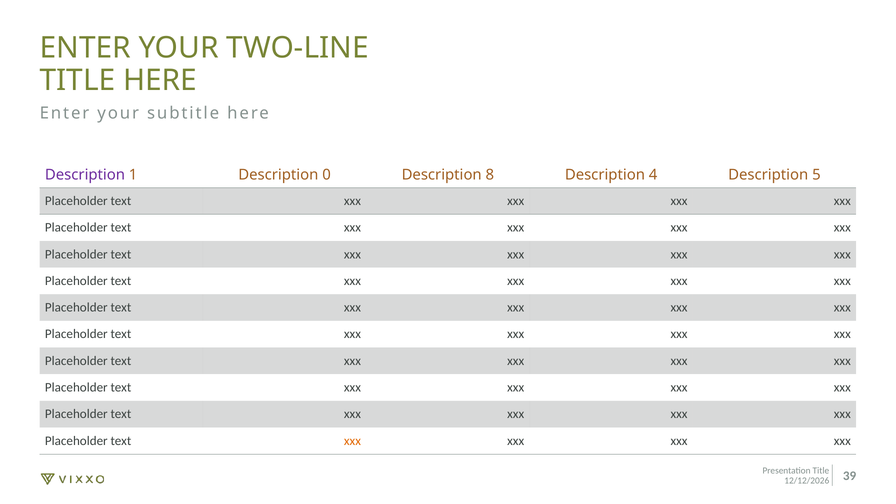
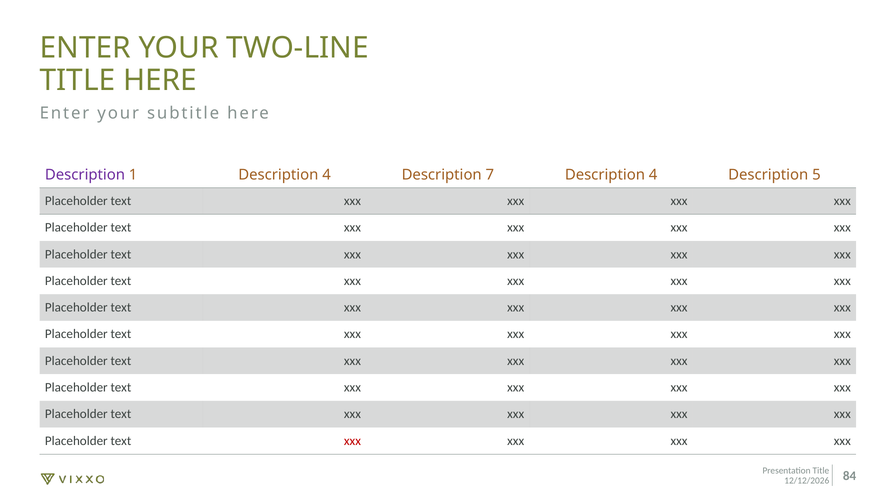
1 Description 0: 0 -> 4
8: 8 -> 7
xxx at (352, 441) colour: orange -> red
39: 39 -> 84
